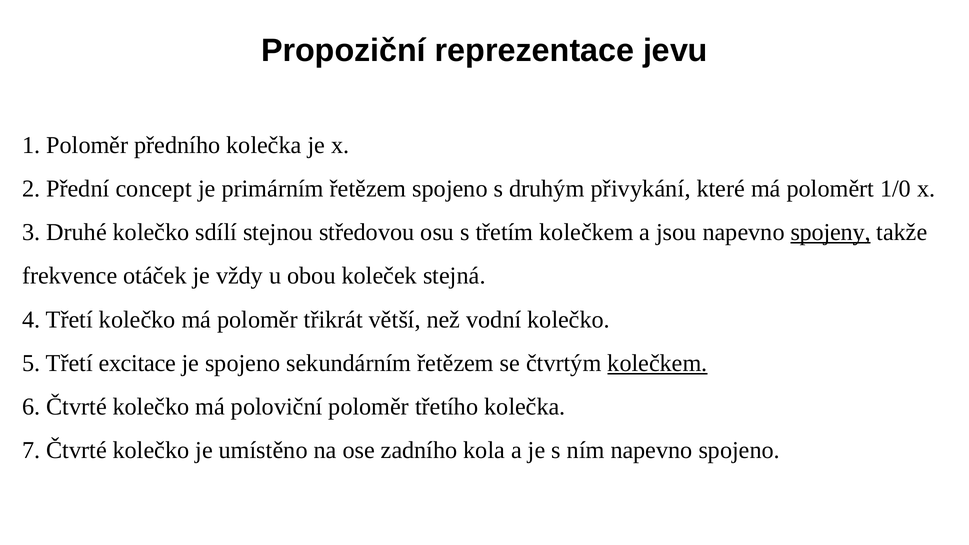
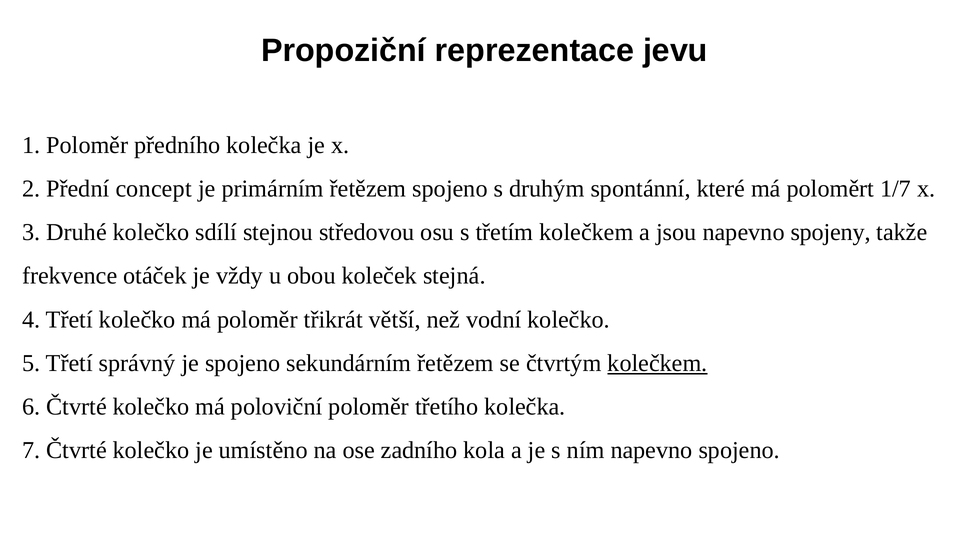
přivykání: přivykání -> spontánní
1/0: 1/0 -> 1/7
spojeny underline: present -> none
excitace: excitace -> správný
